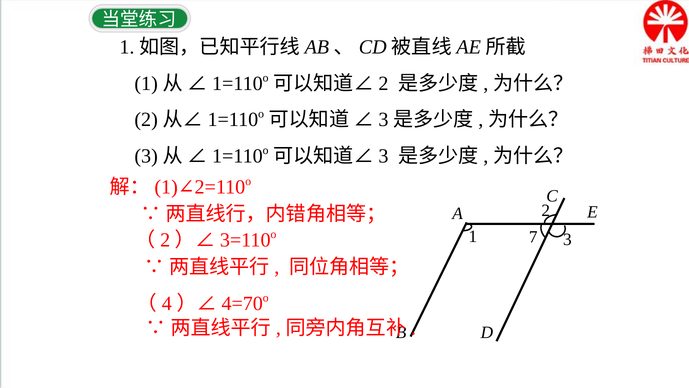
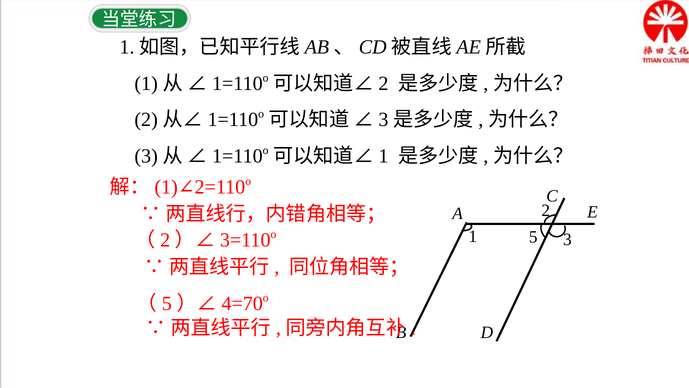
3 at (383, 156): 3 -> 1
1 7: 7 -> 5
4 at (167, 303): 4 -> 5
